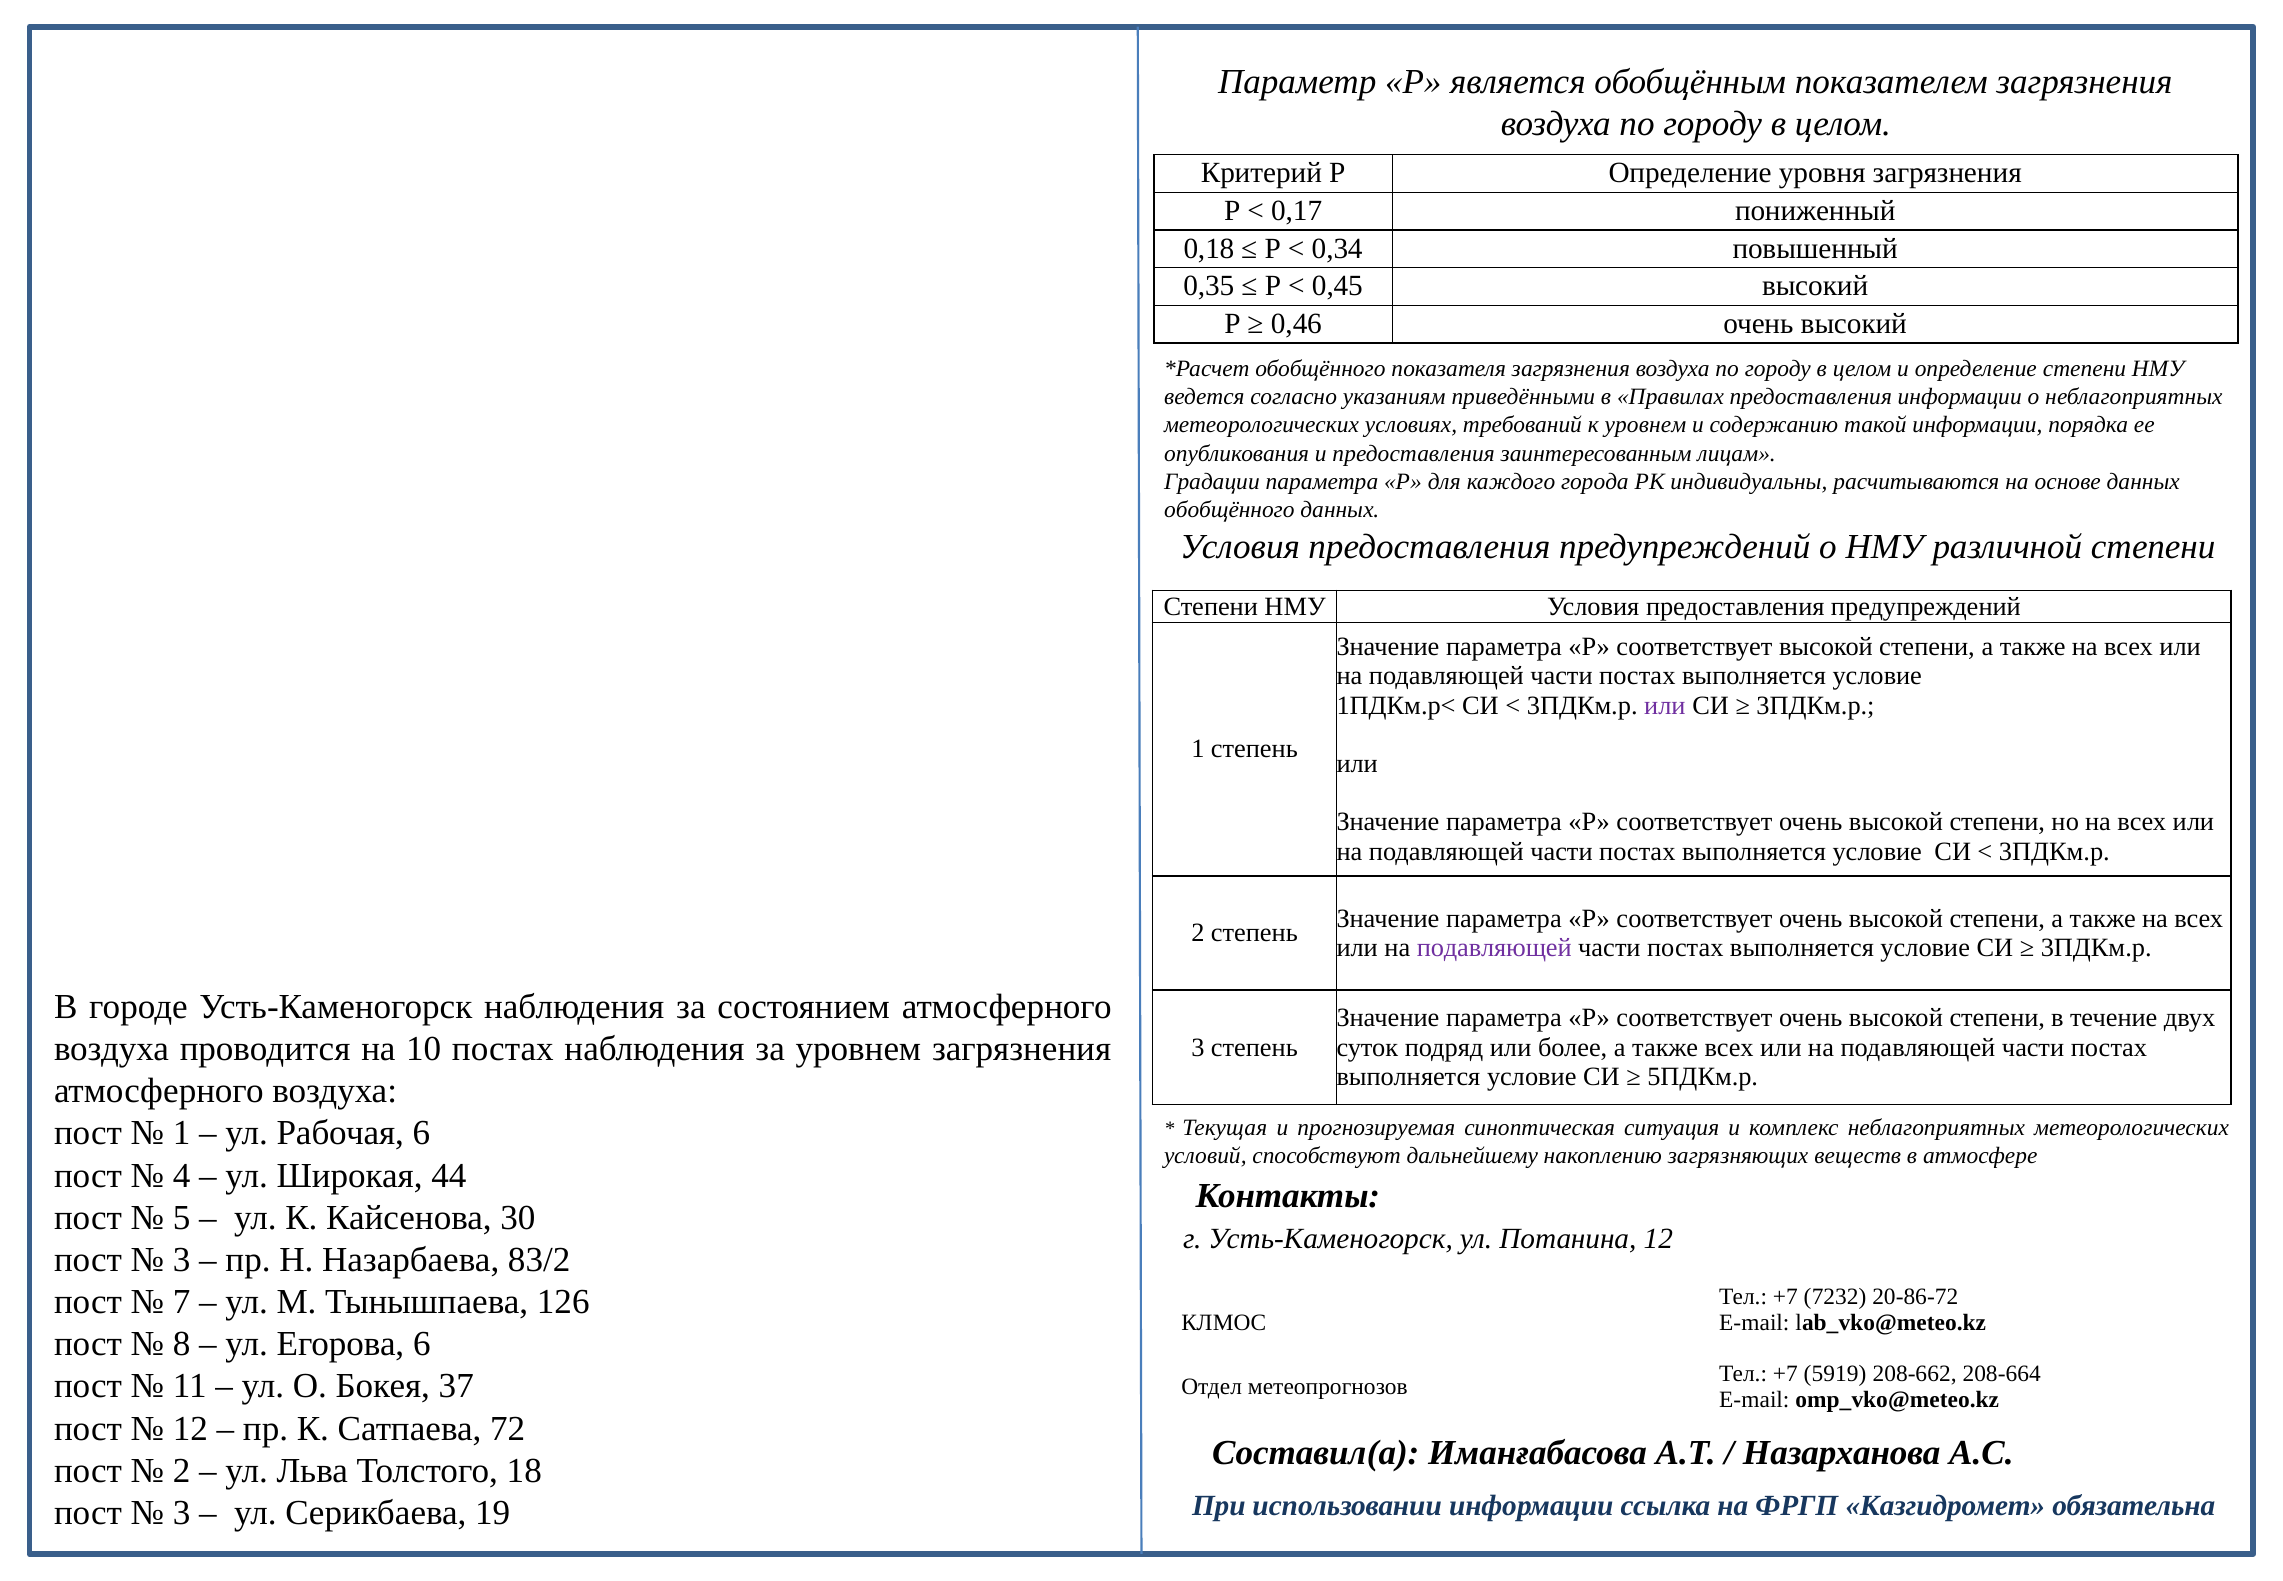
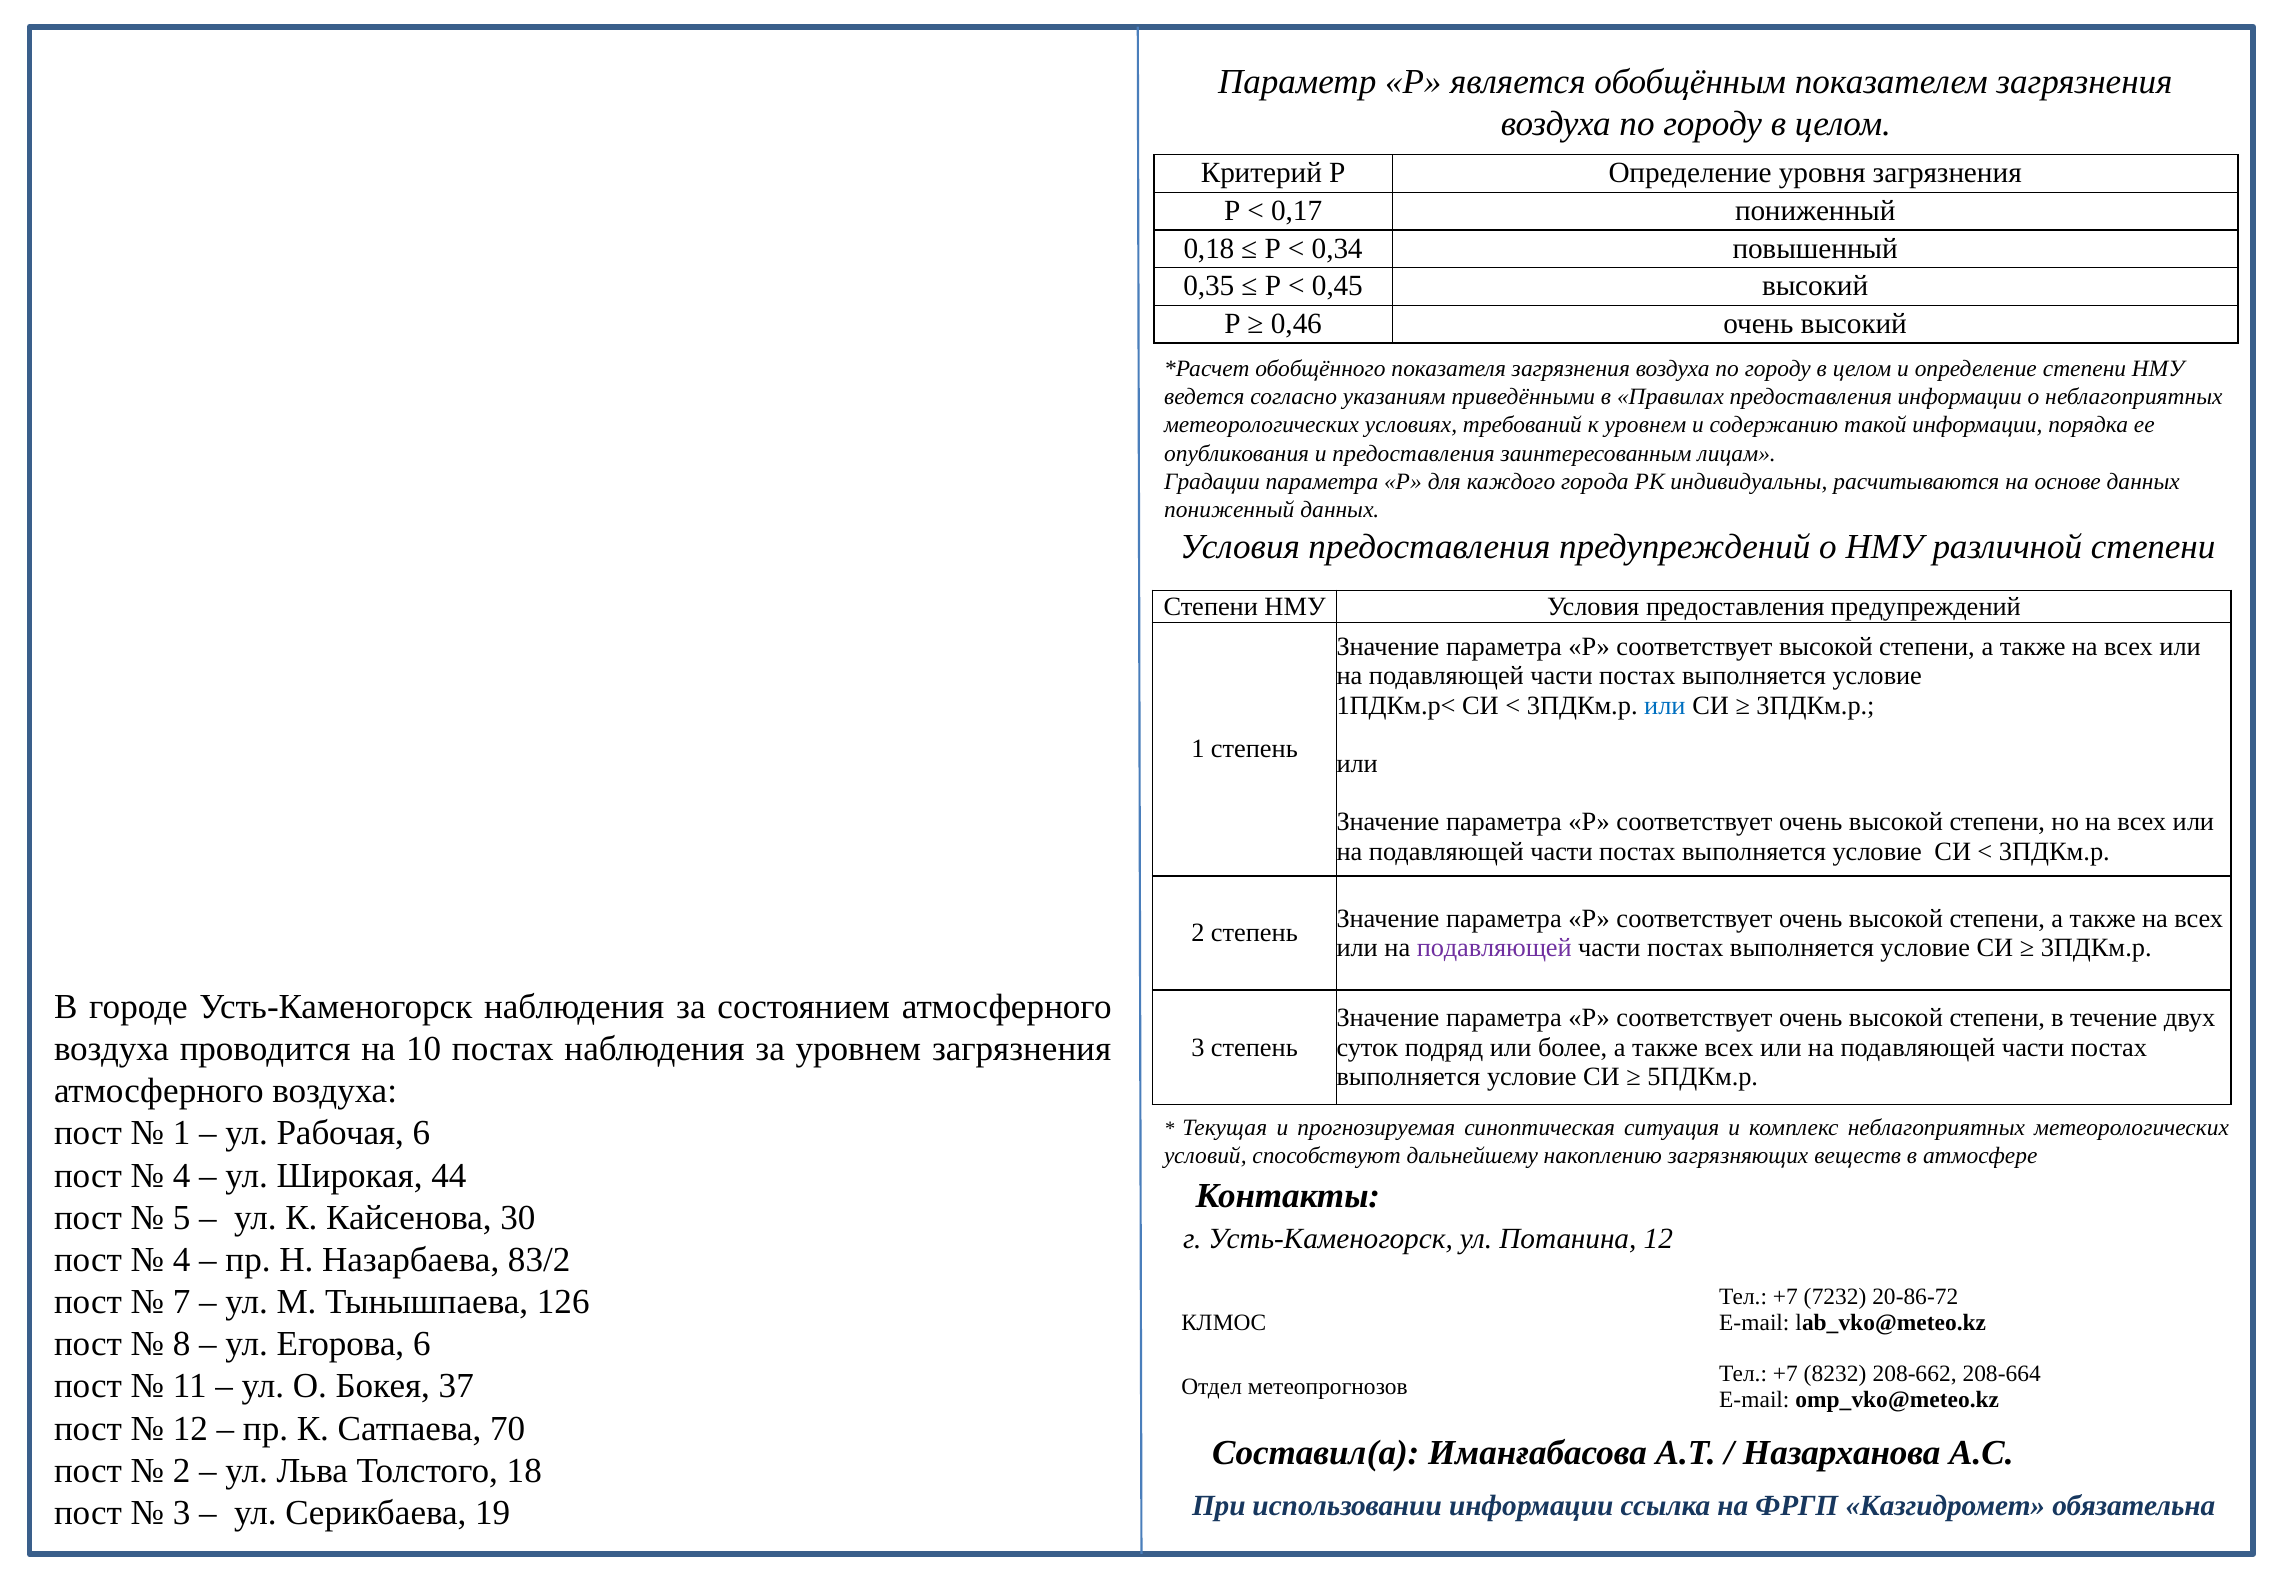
обобщённого at (1229, 509): обобщённого -> пониженный
или at (1665, 705) colour: purple -> blue
3 at (182, 1259): 3 -> 4
5919: 5919 -> 8232
72: 72 -> 70
